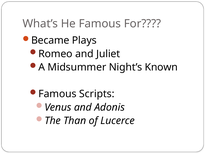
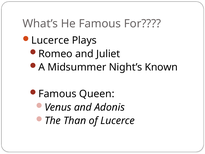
Became at (50, 40): Became -> Lucerce
Scripts: Scripts -> Queen
